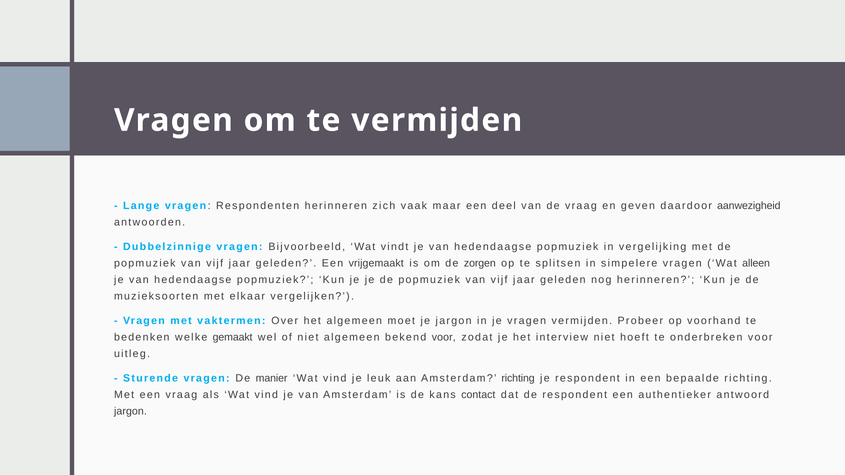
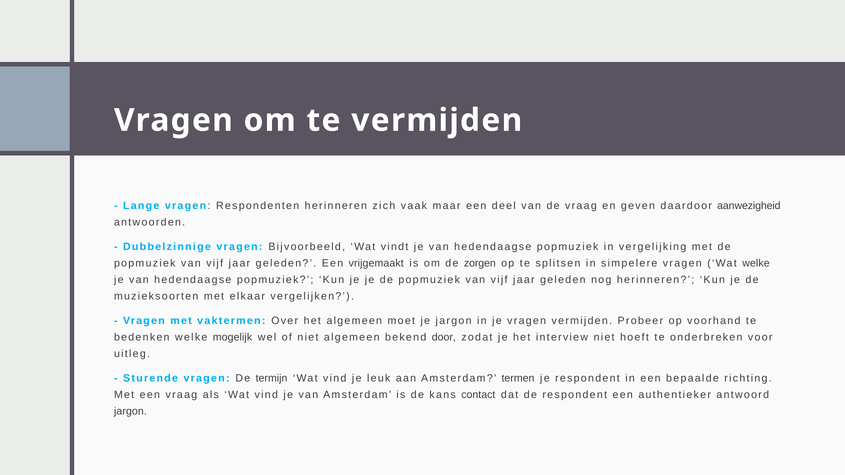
Wat alleen: alleen -> welke
gemaakt: gemaakt -> mogelijk
bekend voor: voor -> door
manier: manier -> termijn
Amsterdam richting: richting -> termen
